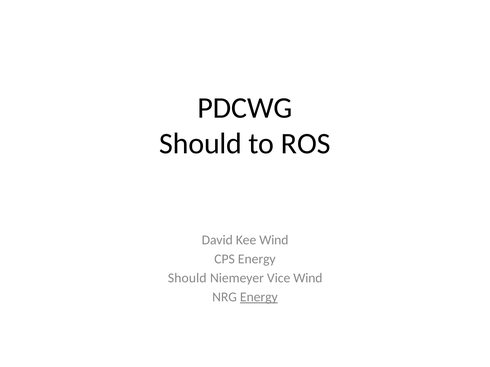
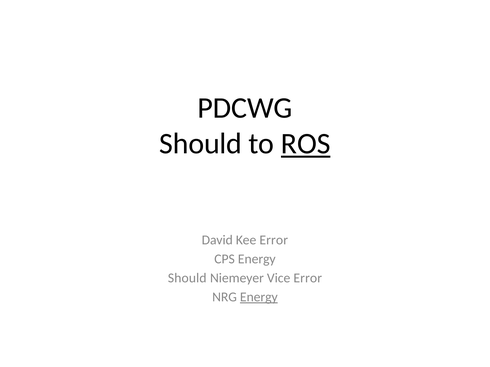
ROS underline: none -> present
Kee Wind: Wind -> Error
Vice Wind: Wind -> Error
